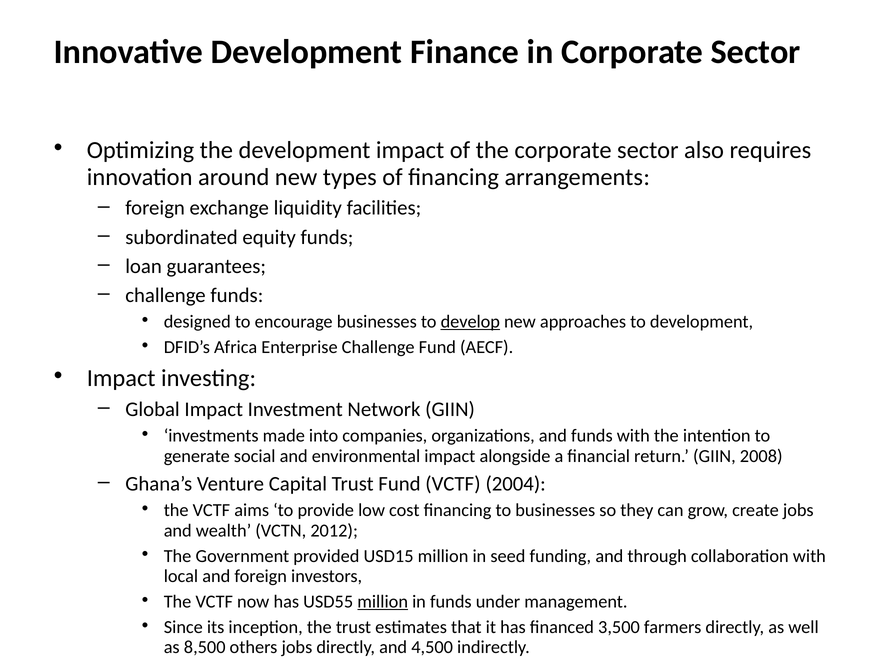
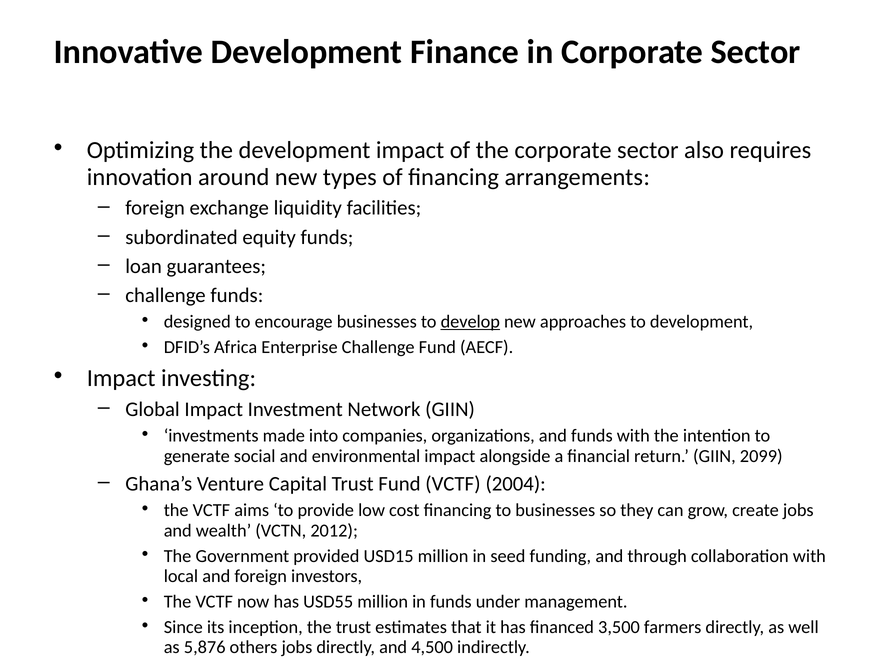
2008: 2008 -> 2099
million at (383, 602) underline: present -> none
8,500: 8,500 -> 5,876
